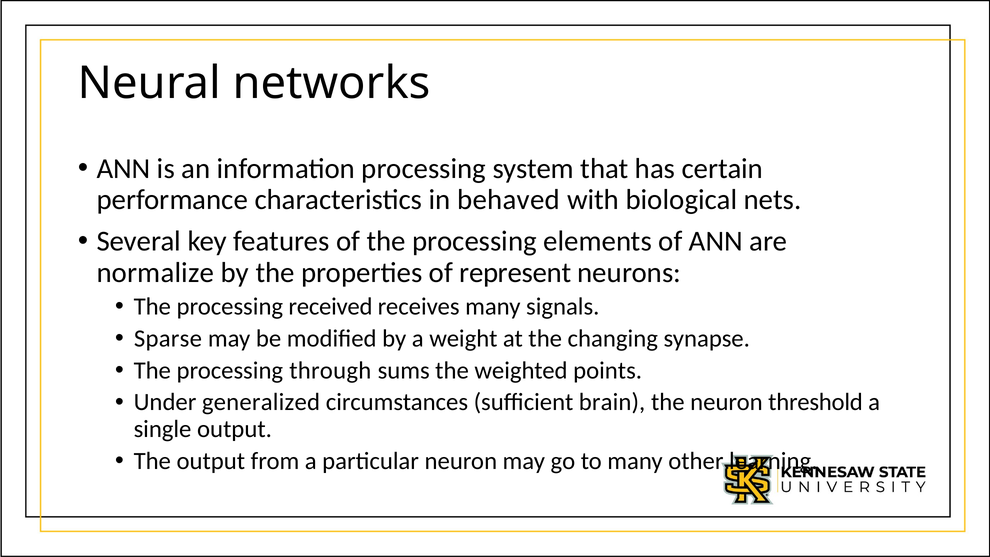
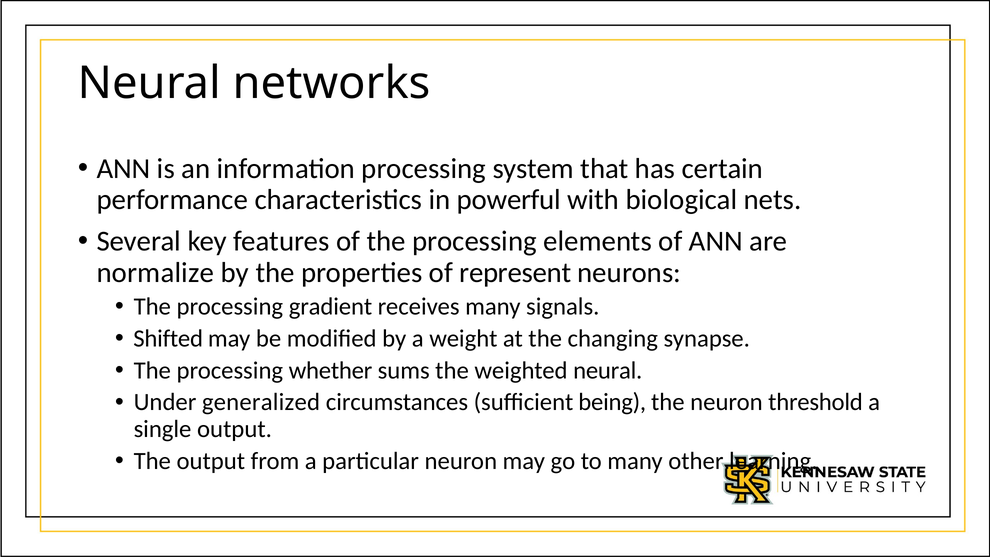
behaved: behaved -> powerful
received: received -> gradient
Sparse: Sparse -> Shifted
through: through -> whether
weighted points: points -> neural
brain: brain -> being
